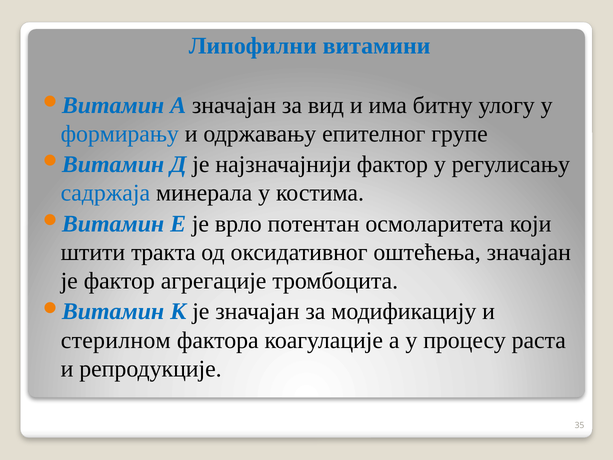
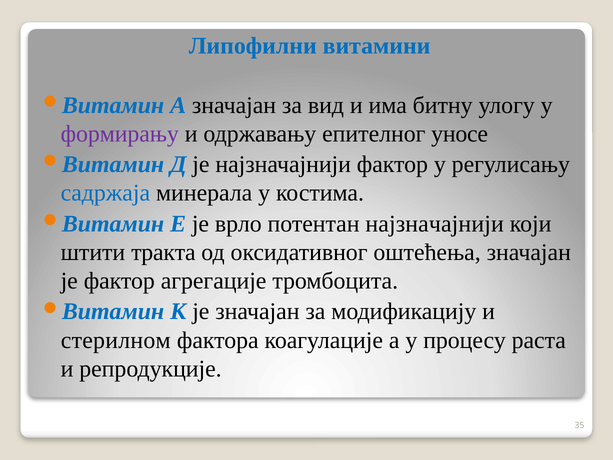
формирању colour: blue -> purple
групе: групе -> уносе
потентан осмоларитета: осмоларитета -> најзначајнији
